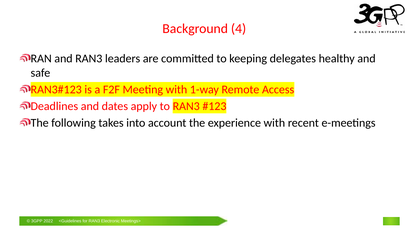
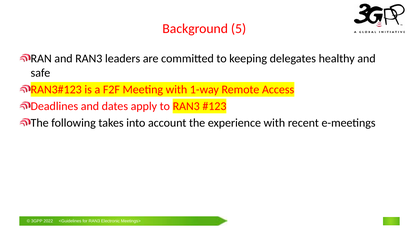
4: 4 -> 5
